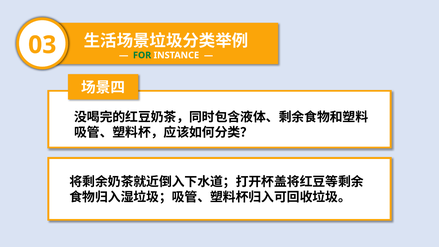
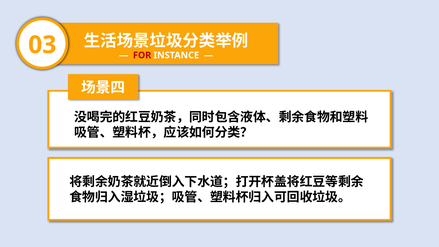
FOR colour: green -> red
